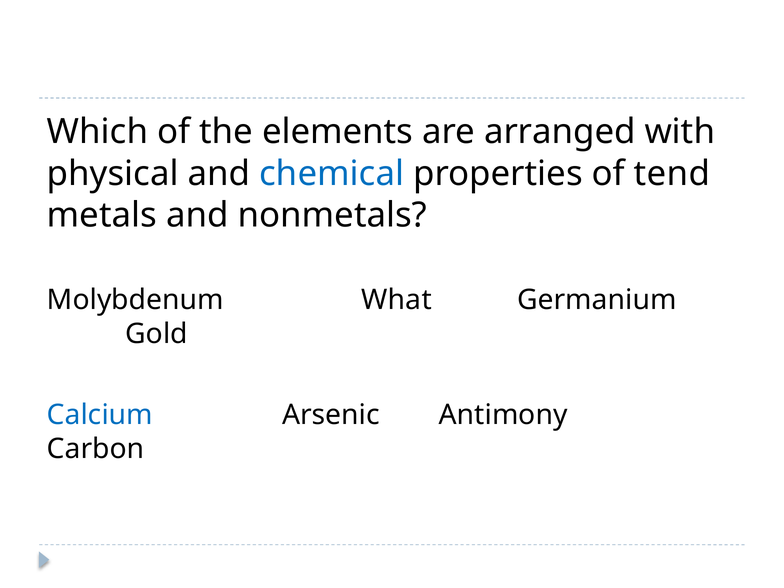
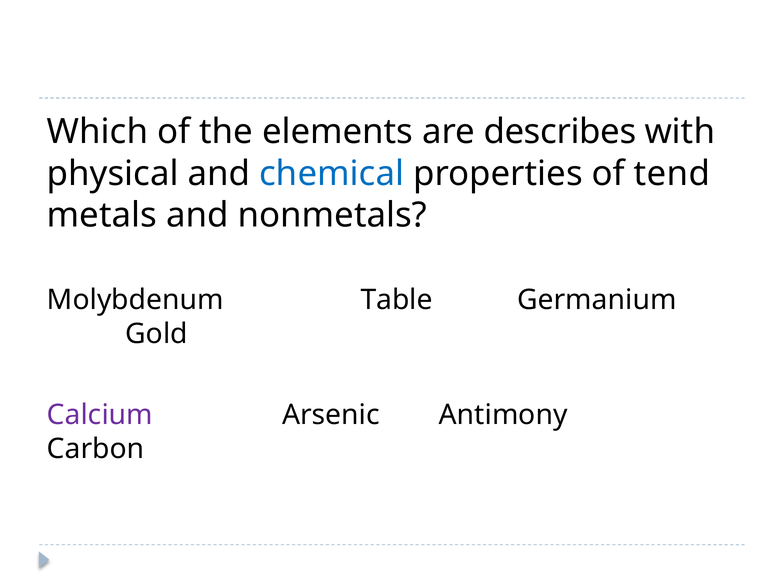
arranged: arranged -> describes
What: What -> Table
Calcium colour: blue -> purple
